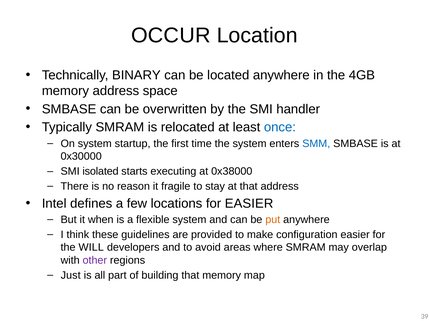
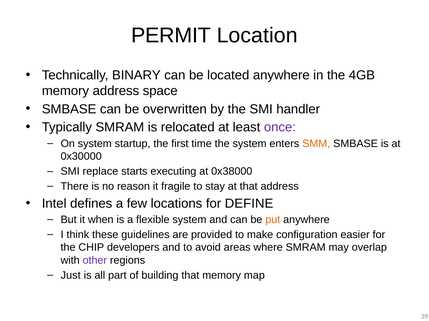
OCCUR: OCCUR -> PERMIT
once colour: blue -> purple
SMM colour: blue -> orange
isolated: isolated -> replace
for EASIER: EASIER -> DEFINE
WILL: WILL -> CHIP
